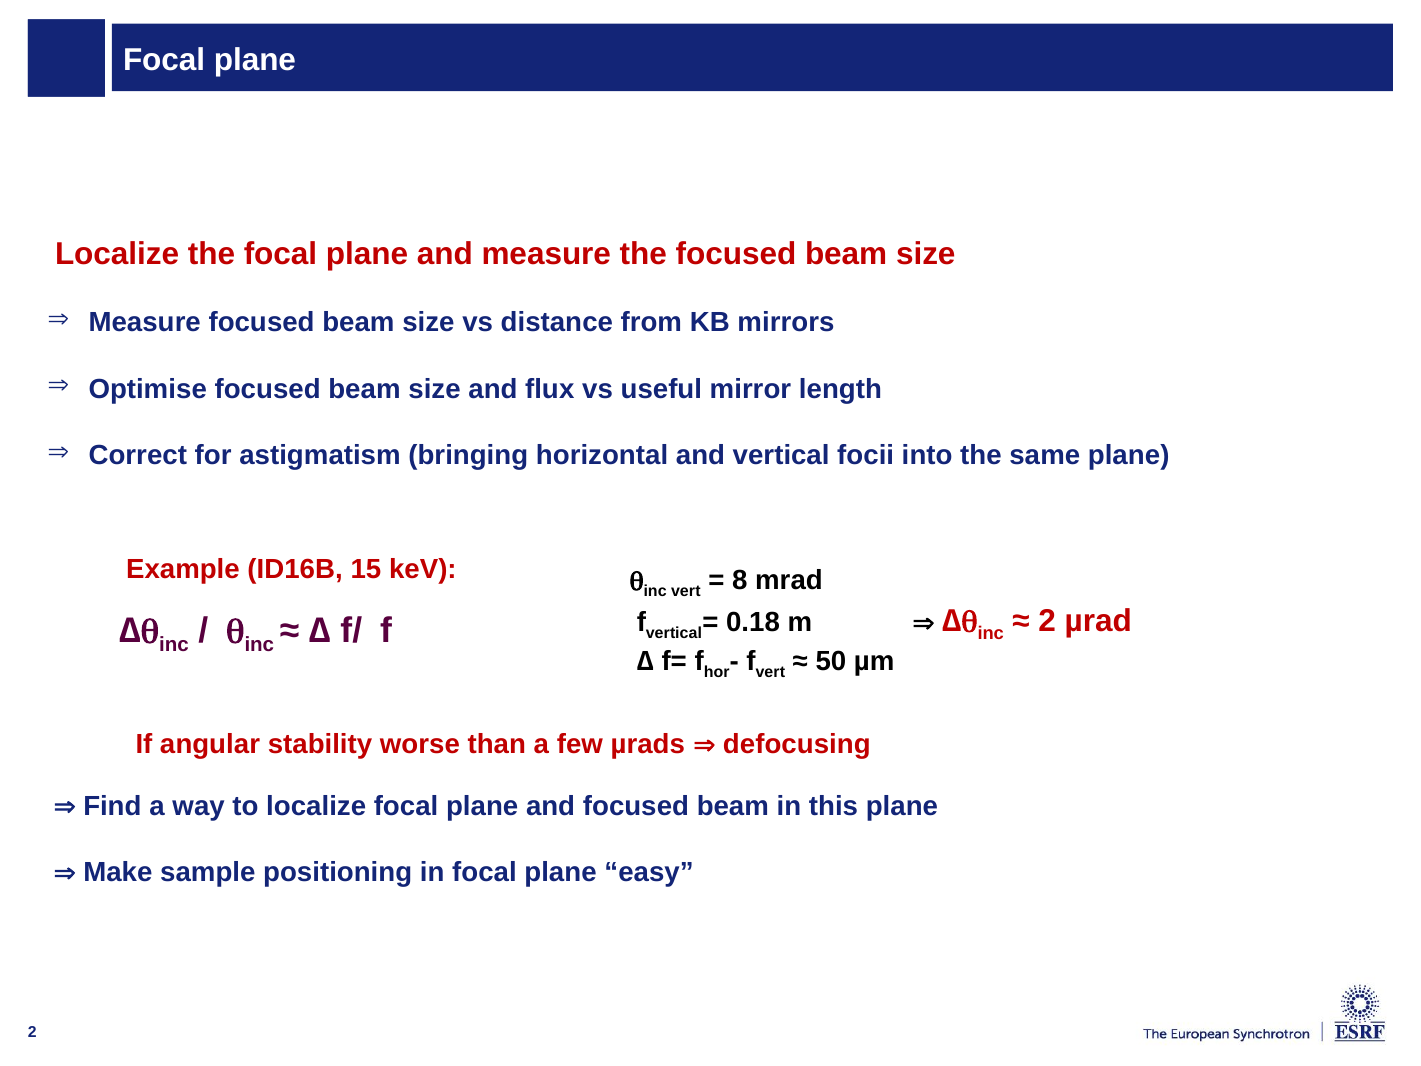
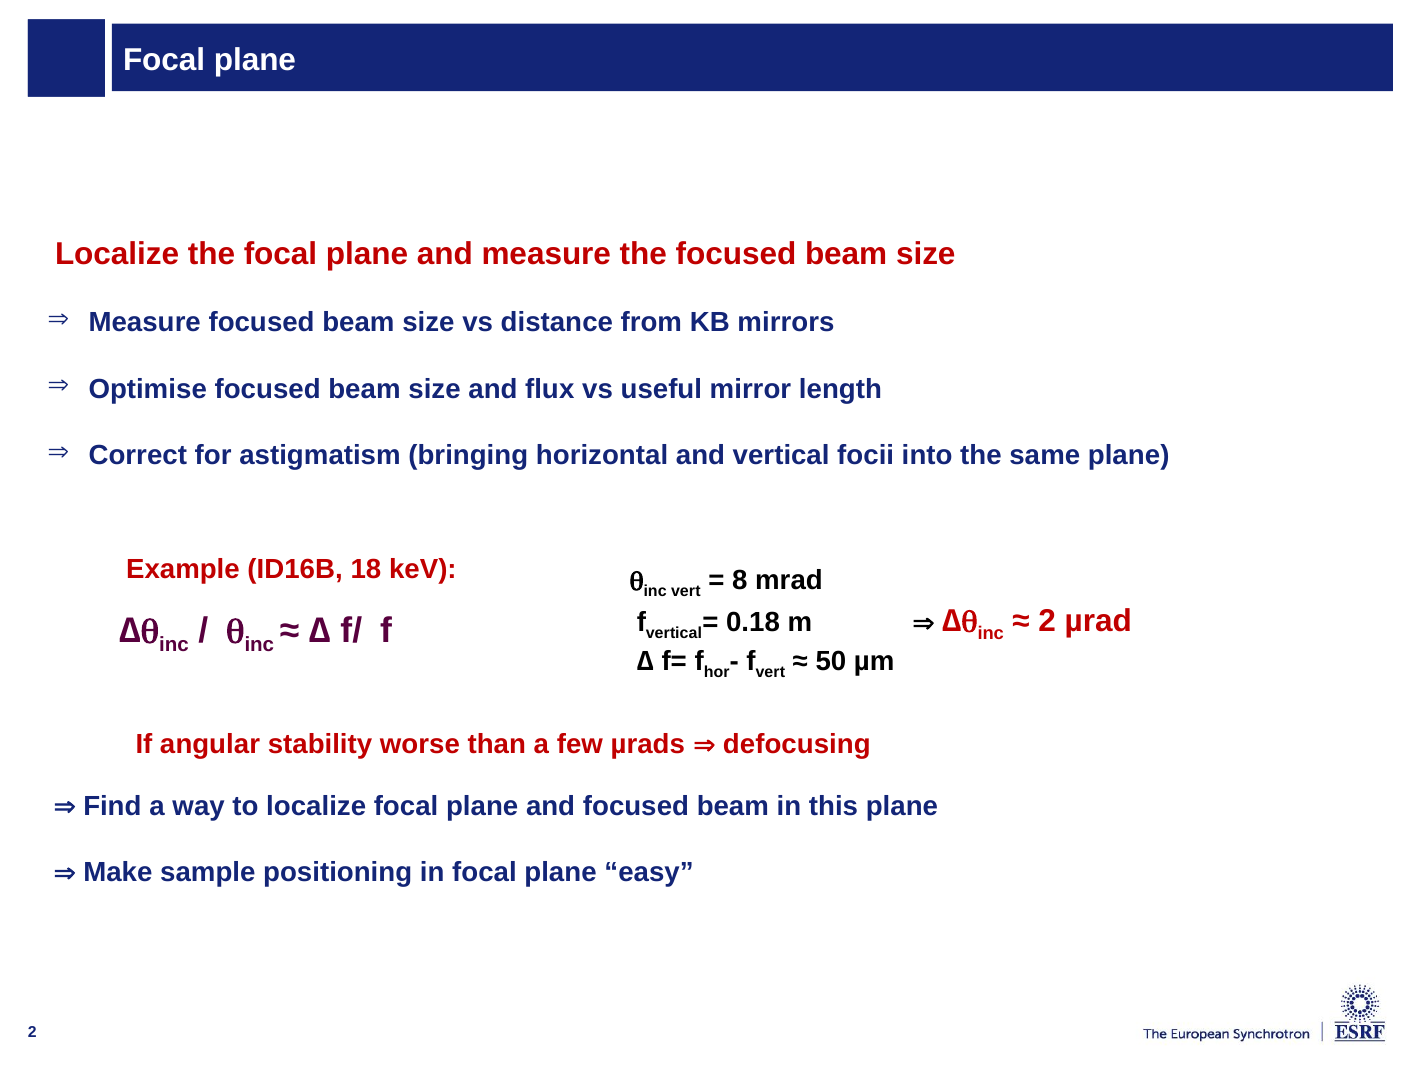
15: 15 -> 18
